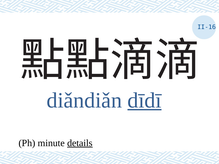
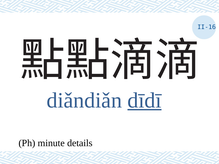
details underline: present -> none
